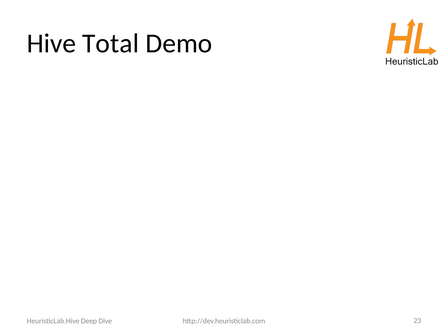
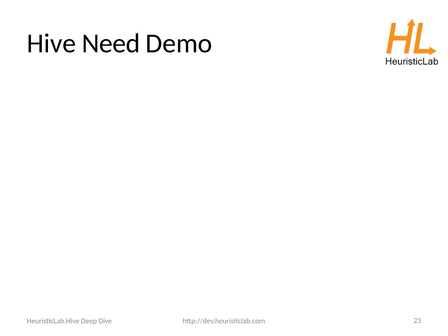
Total: Total -> Need
